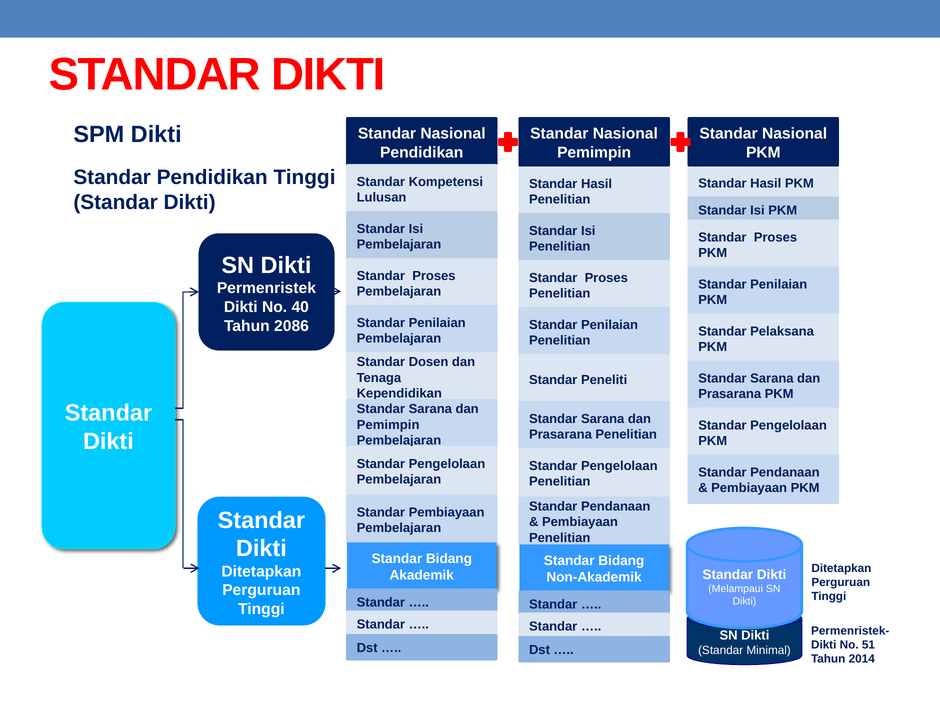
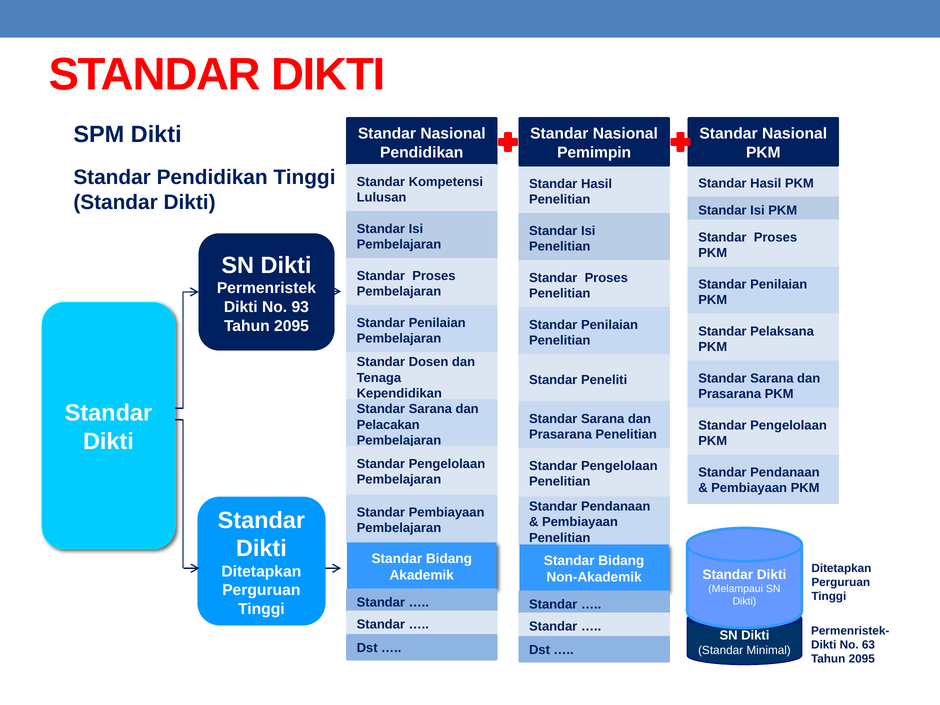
40: 40 -> 93
2086 at (292, 326): 2086 -> 2095
Pemimpin at (388, 425): Pemimpin -> Pelacakan
51: 51 -> 63
2014 at (862, 659): 2014 -> 2095
